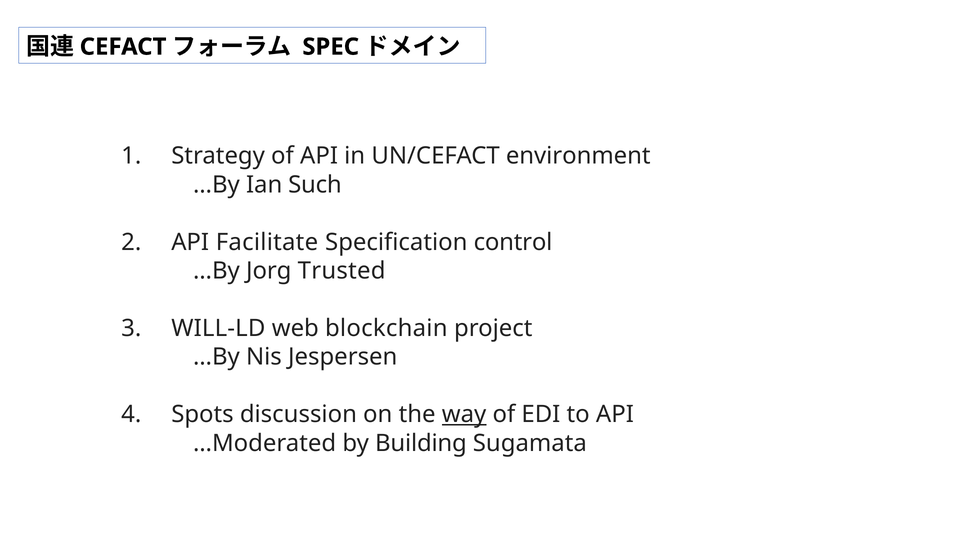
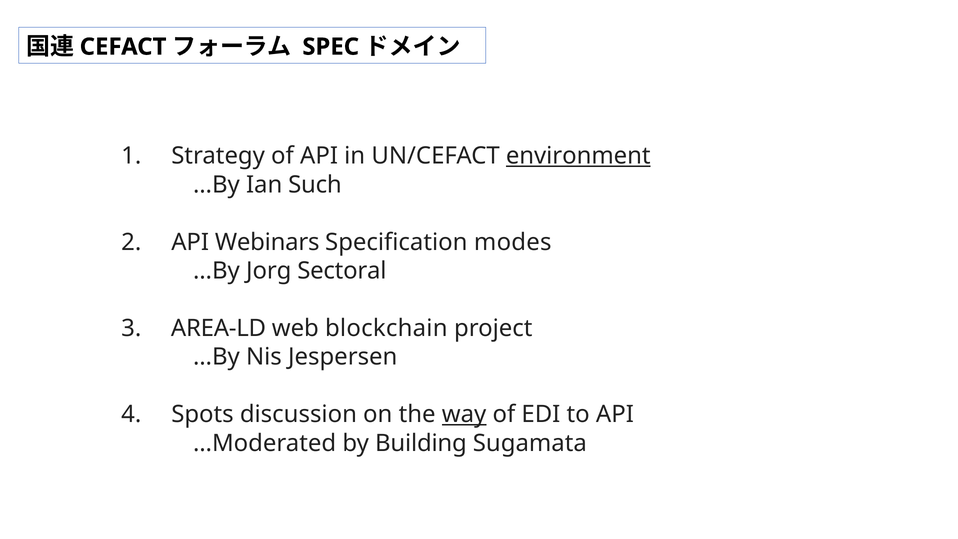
environment underline: none -> present
Facilitate: Facilitate -> Webinars
control: control -> modes
Trusted: Trusted -> Sectoral
WILL-LD: WILL-LD -> AREA-LD
